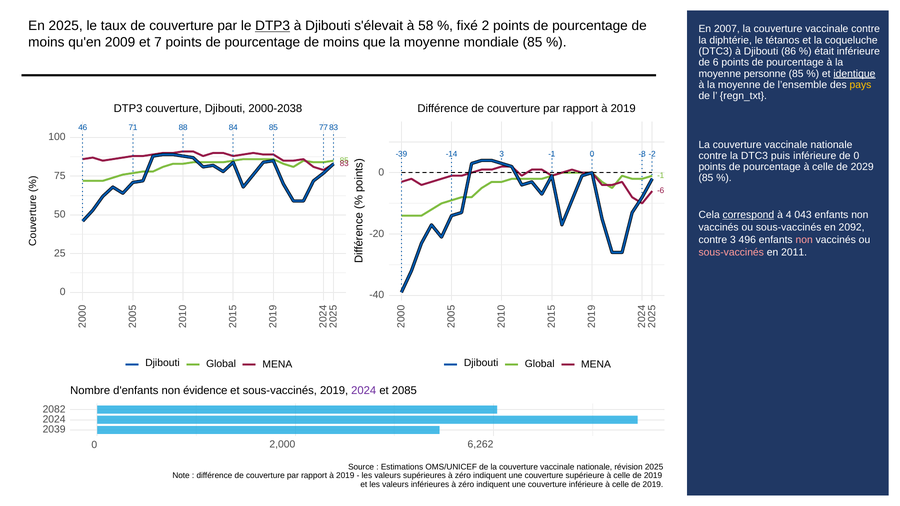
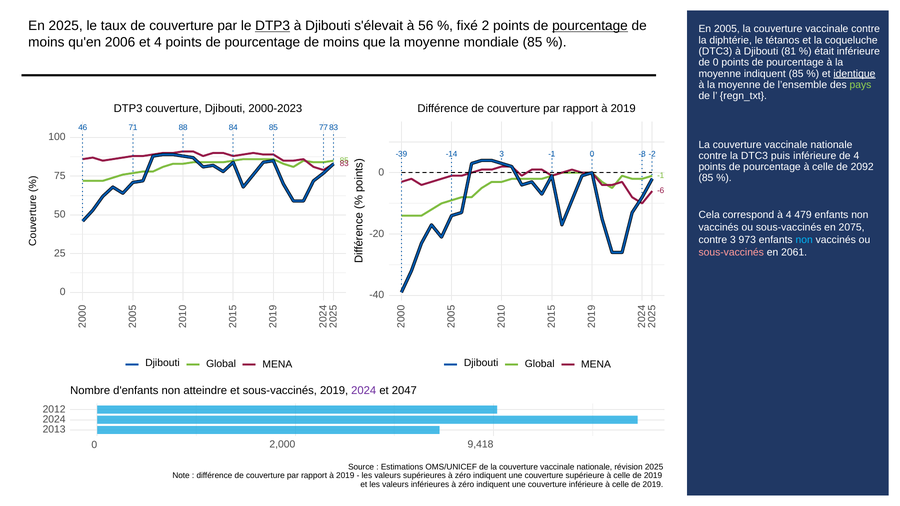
58: 58 -> 56
pourcentage at (590, 26) underline: none -> present
2007: 2007 -> 2005
2009: 2009 -> 2006
et 7: 7 -> 4
86: 86 -> 81
de 6: 6 -> 0
moyenne personne: personne -> indiquent
pays colour: yellow -> light green
2000-2038: 2000-2038 -> 2000-2023
de 0: 0 -> 4
2029: 2029 -> 2092
correspond underline: present -> none
043: 043 -> 479
2092: 2092 -> 2075
496: 496 -> 973
non at (804, 240) colour: pink -> light blue
2011: 2011 -> 2061
évidence: évidence -> atteindre
2085: 2085 -> 2047
2082: 2082 -> 2012
2039: 2039 -> 2013
6,262: 6,262 -> 9,418
